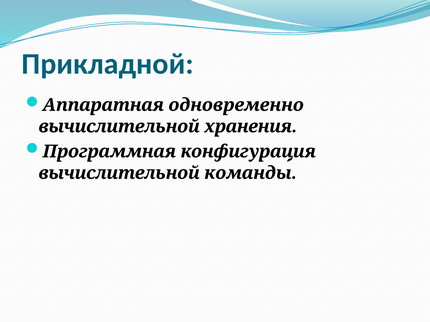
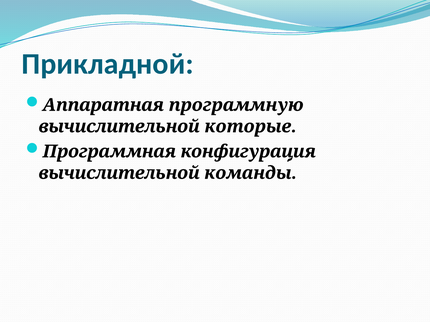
одновременно: одновременно -> программную
хранения: хранения -> которые
